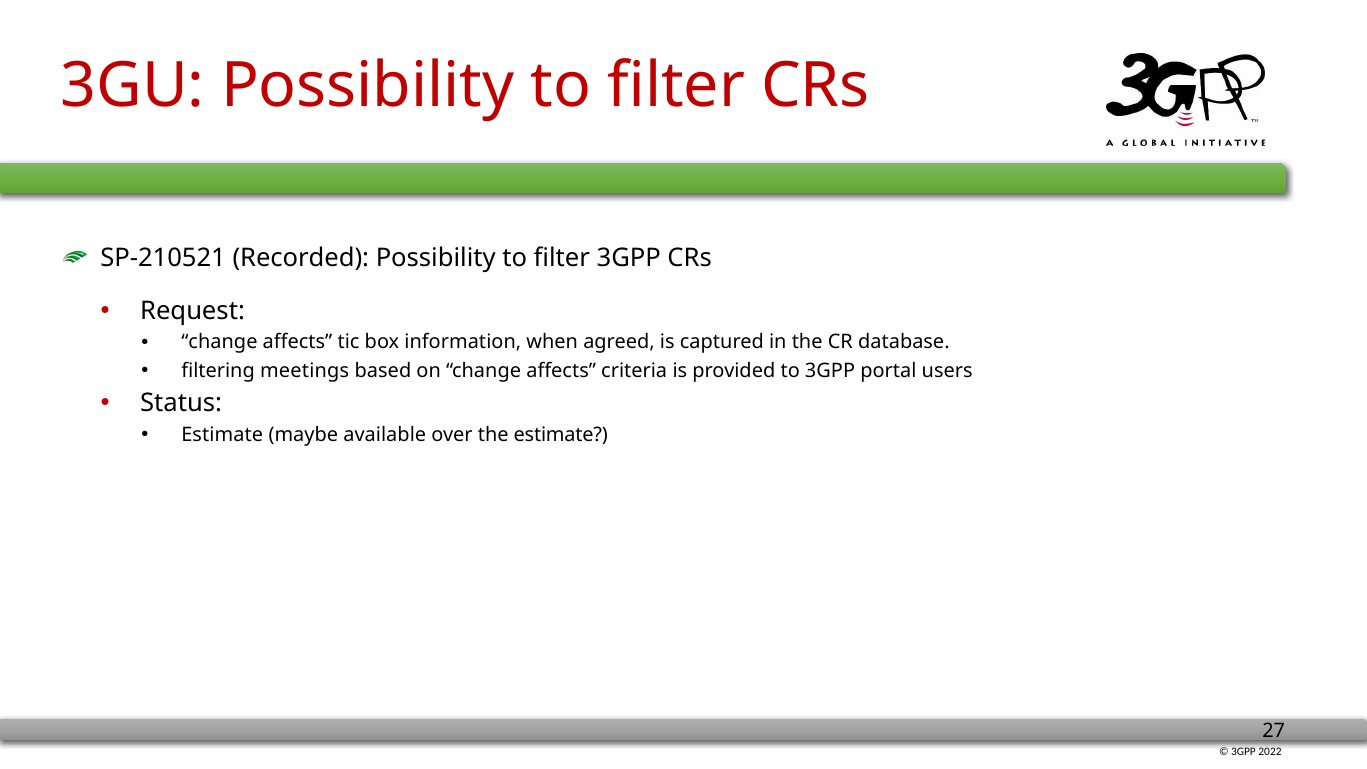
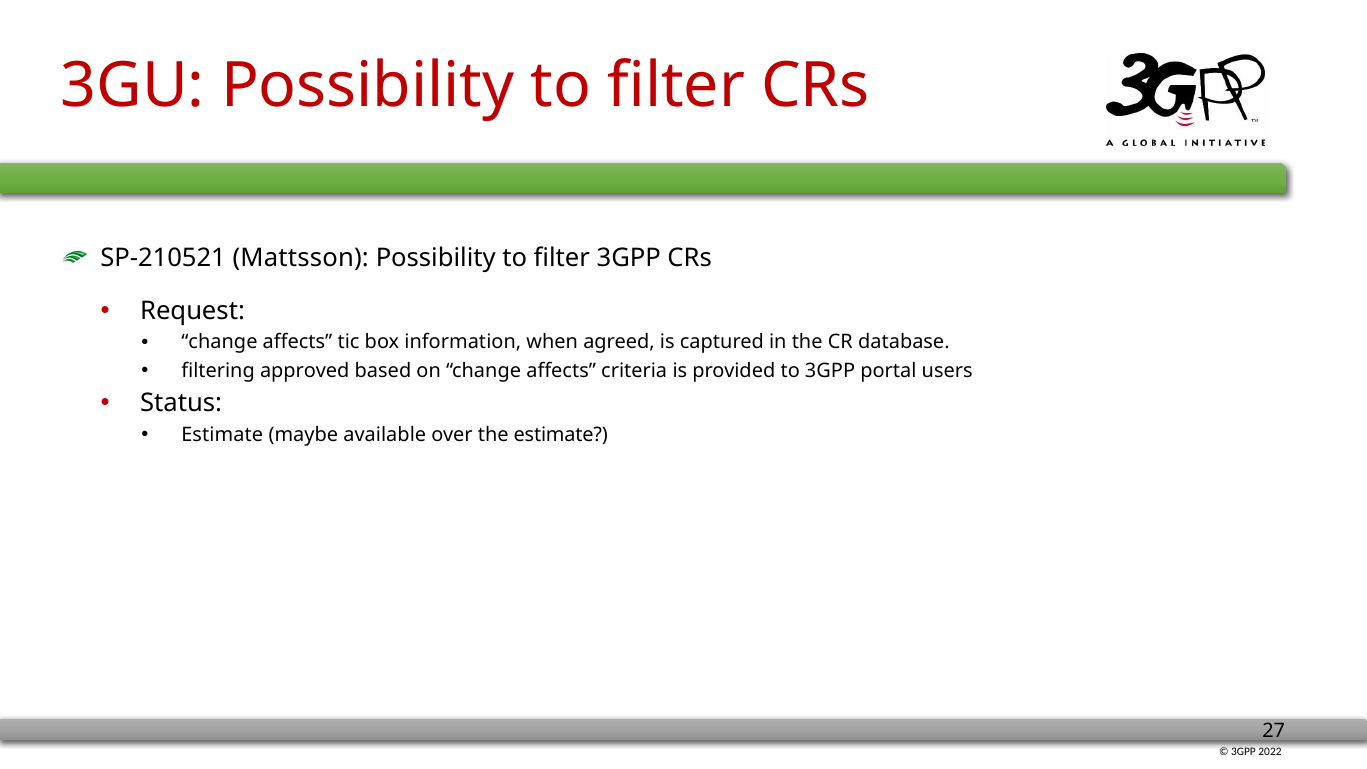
Recorded: Recorded -> Mattsson
meetings: meetings -> approved
